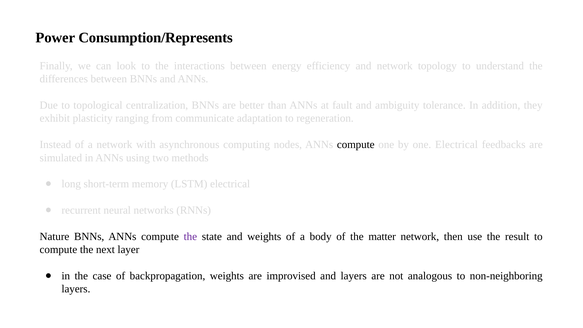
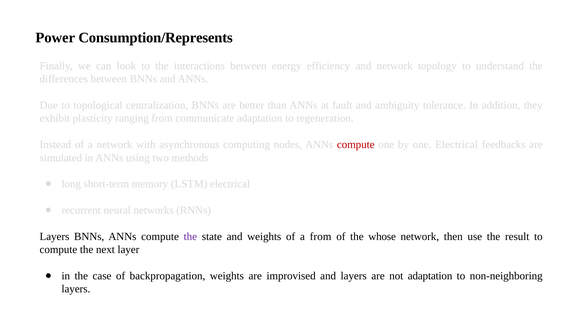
compute at (356, 145) colour: black -> red
Nature at (54, 236): Nature -> Layers
a body: body -> from
matter: matter -> whose
not analogous: analogous -> adaptation
